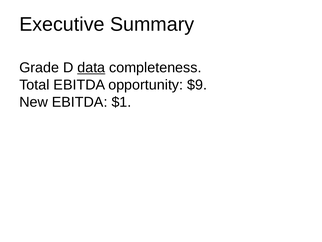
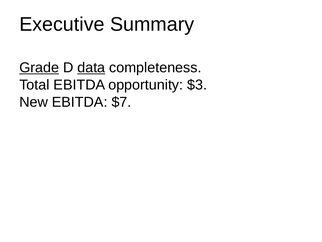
Grade underline: none -> present
$9: $9 -> $3
$1: $1 -> $7
